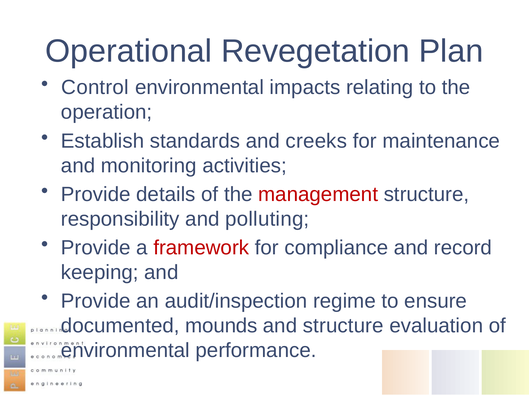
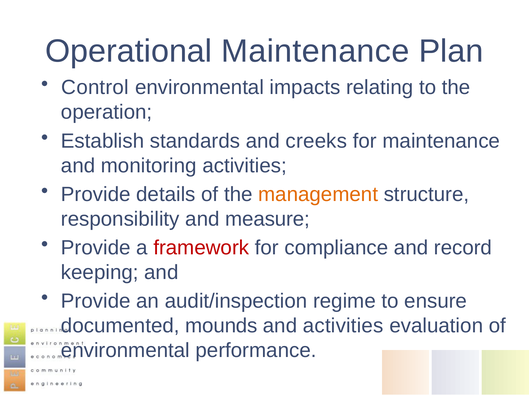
Operational Revegetation: Revegetation -> Maintenance
management colour: red -> orange
polluting: polluting -> measure
and structure: structure -> activities
